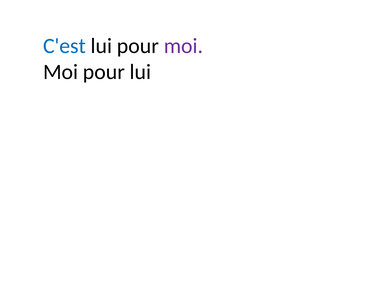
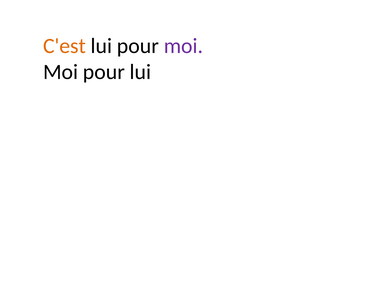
C'est colour: blue -> orange
